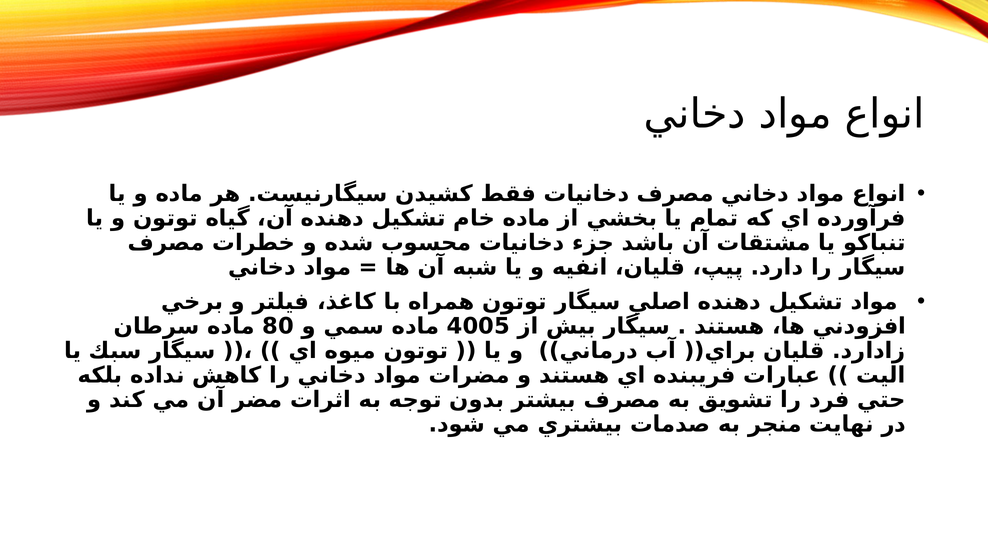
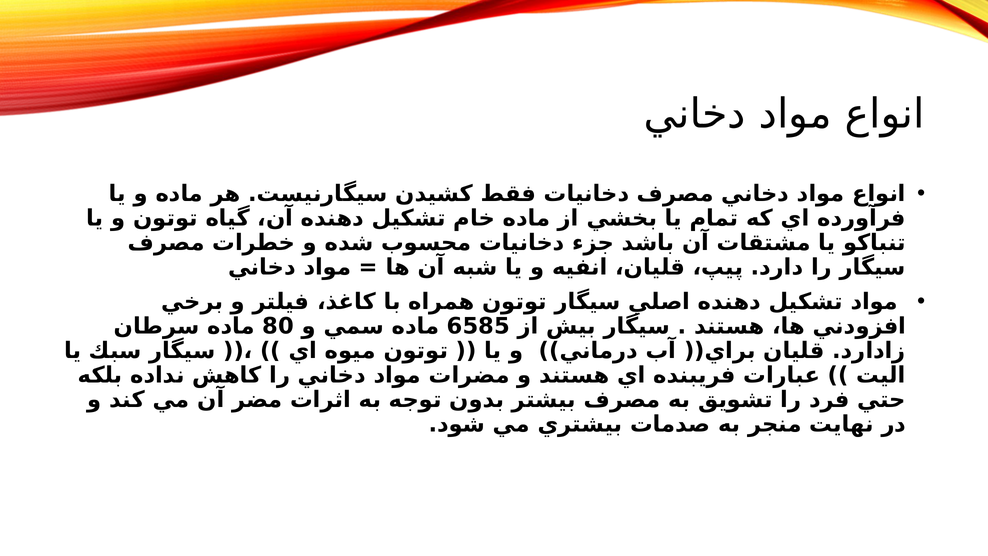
4005: 4005 -> 6585
